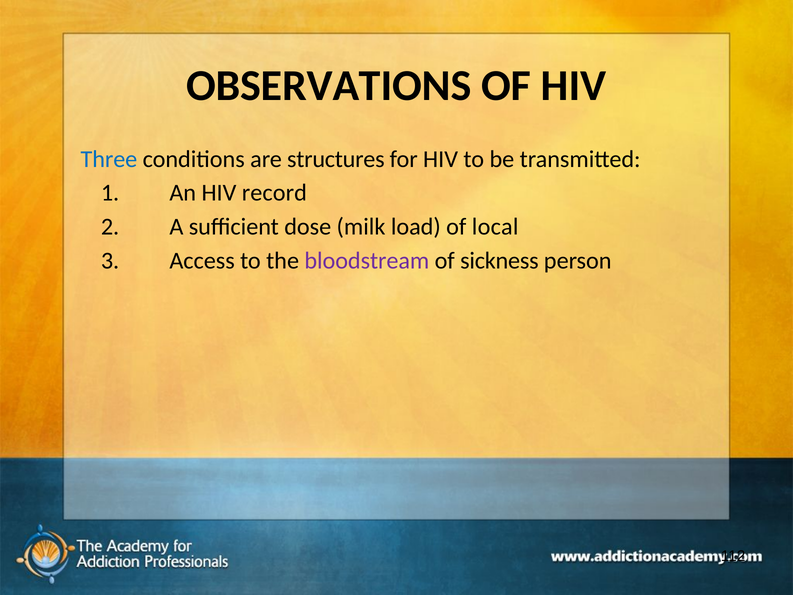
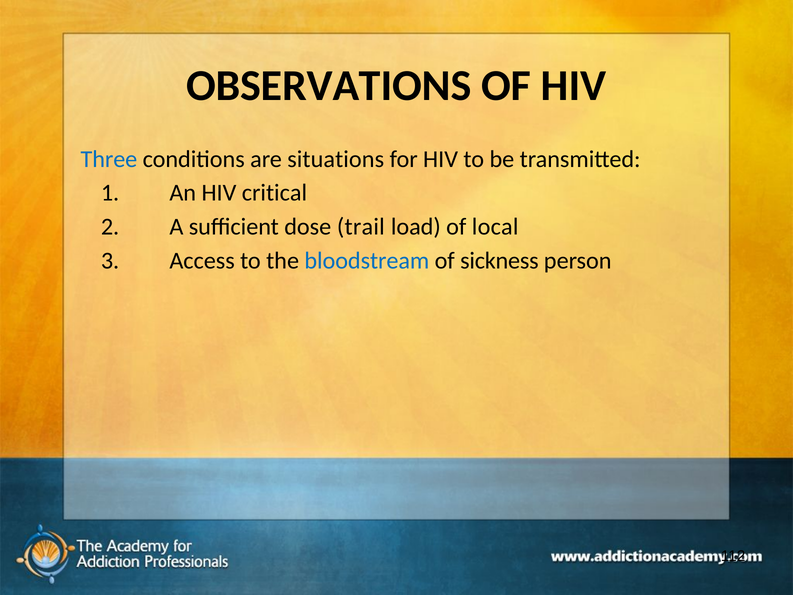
structures: structures -> situations
record: record -> critical
milk: milk -> trail
bloodstream colour: purple -> blue
